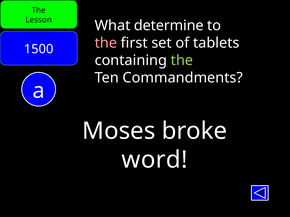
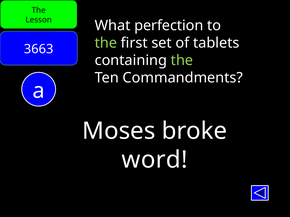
determine: determine -> perfection
the at (106, 43) colour: pink -> light green
1500: 1500 -> 3663
